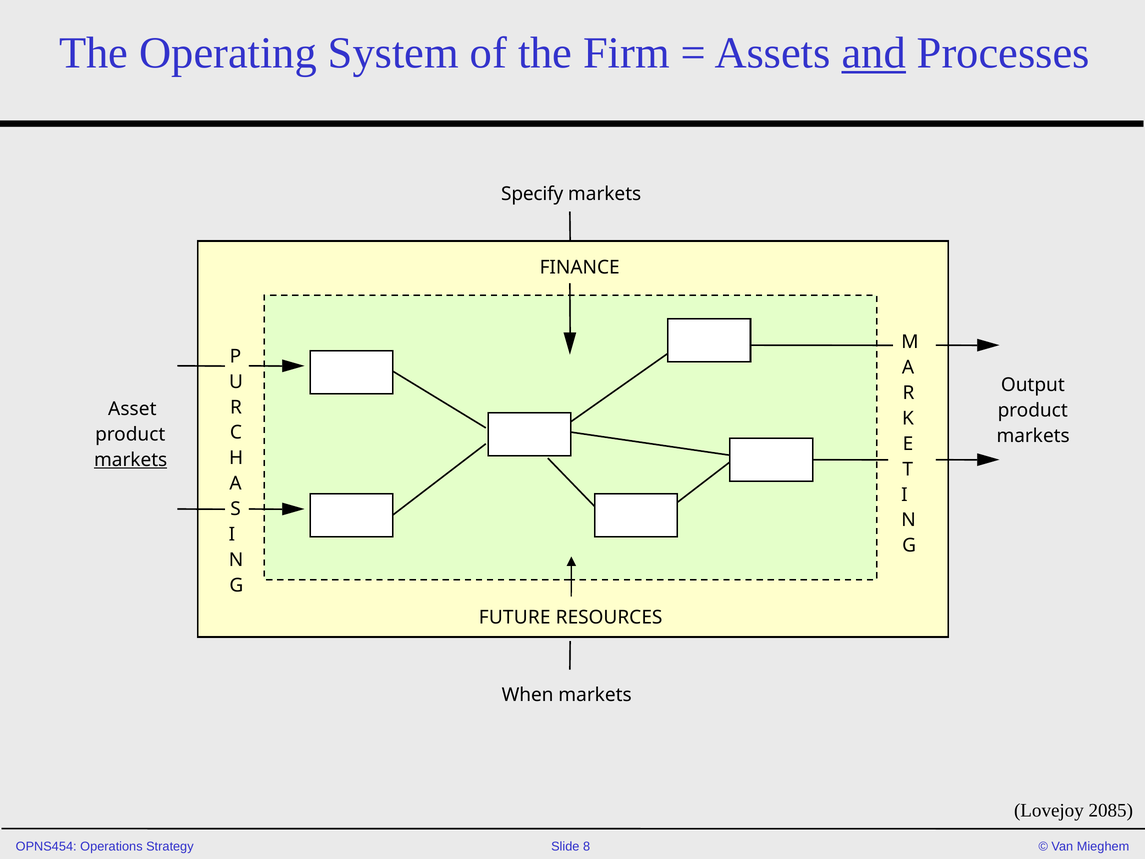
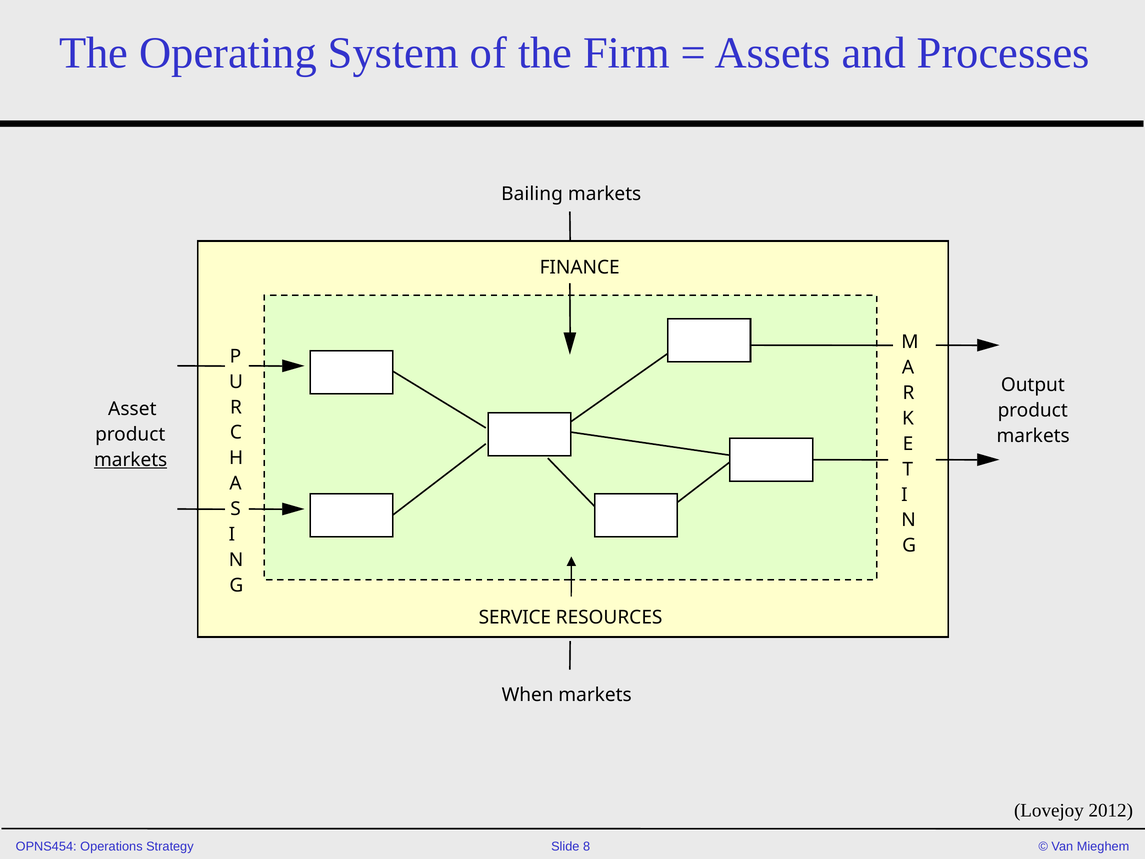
and underline: present -> none
Specify: Specify -> Bailing
FUTURE: FUTURE -> SERVICE
2085: 2085 -> 2012
